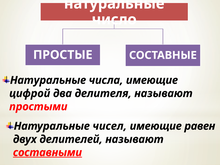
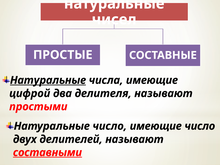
число: число -> чисел
Натуральные at (48, 80) underline: none -> present
Натуральные чисел: чисел -> число
имеющие равен: равен -> число
